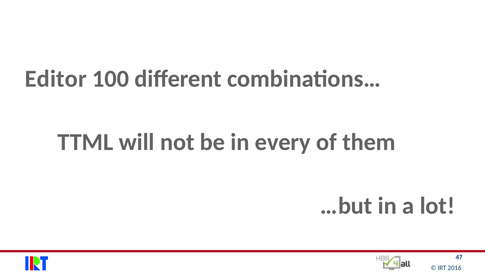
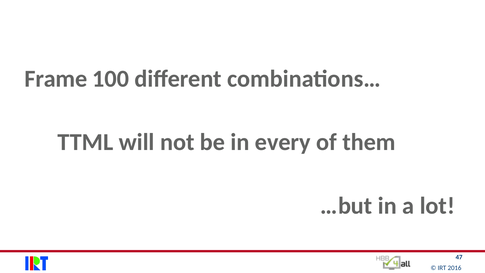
Editor: Editor -> Frame
